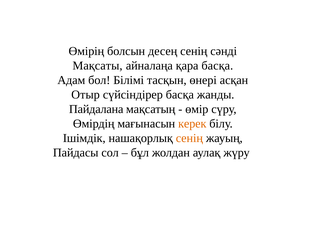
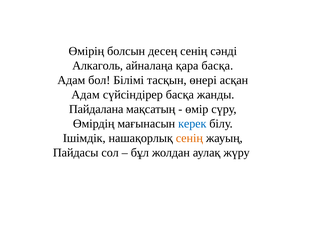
Мақсаты: Мақсаты -> Алкаголь
Отыр at (86, 95): Отыр -> Адам
керек colour: orange -> blue
